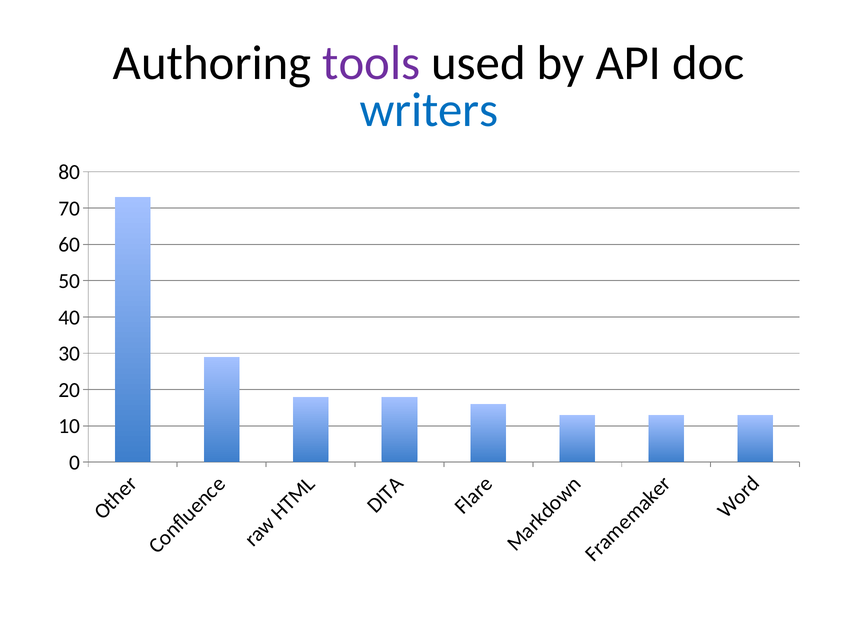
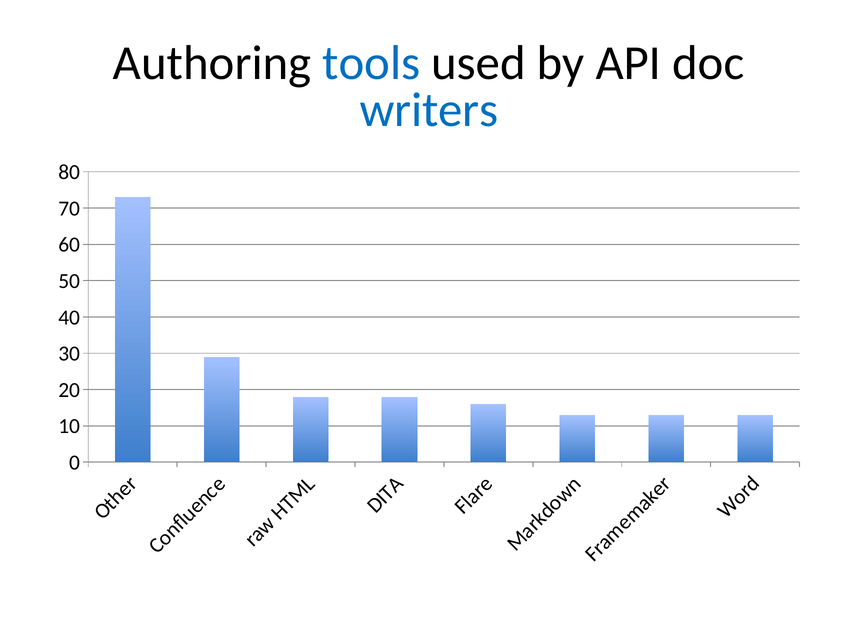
tools colour: purple -> blue
